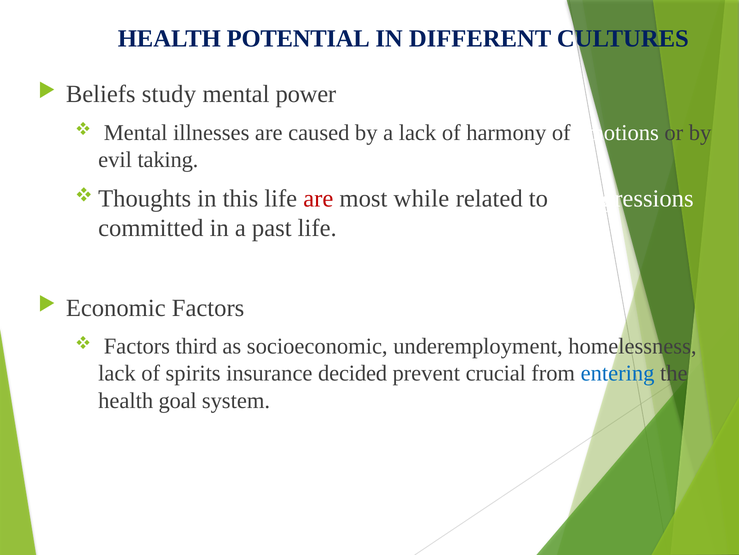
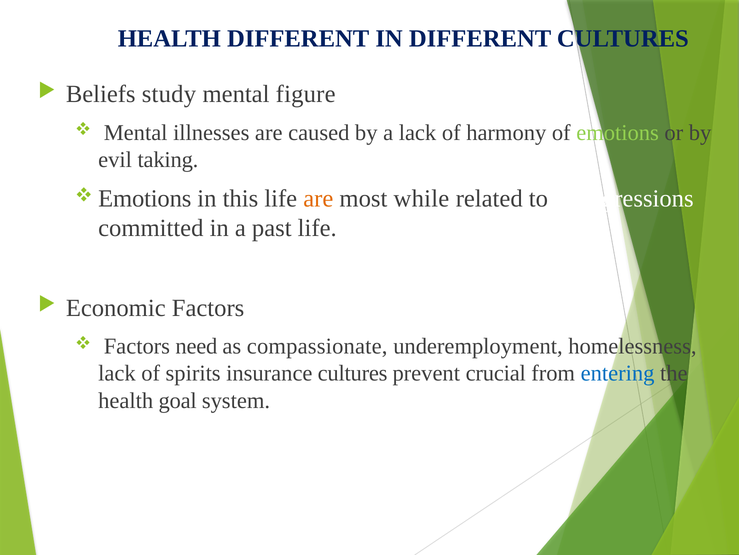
HEALTH POTENTIAL: POTENTIAL -> DIFFERENT
power: power -> figure
emotions at (618, 133) colour: white -> light green
Thoughts at (145, 198): Thoughts -> Emotions
are at (318, 198) colour: red -> orange
third: third -> need
socioeconomic: socioeconomic -> compassionate
insurance decided: decided -> cultures
